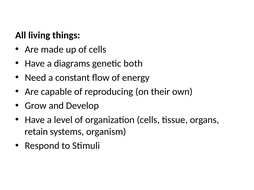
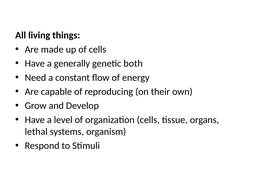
diagrams: diagrams -> generally
retain: retain -> lethal
